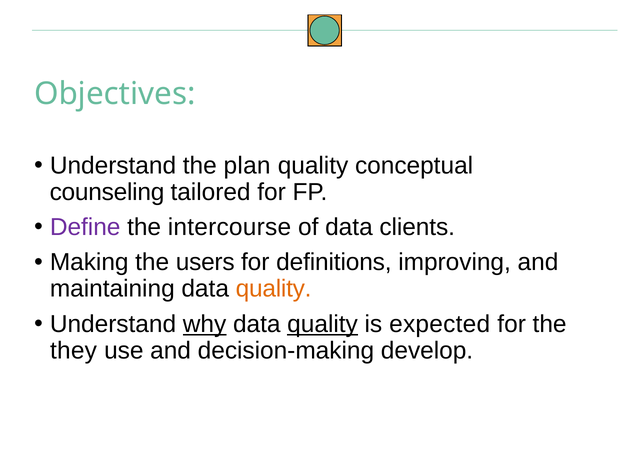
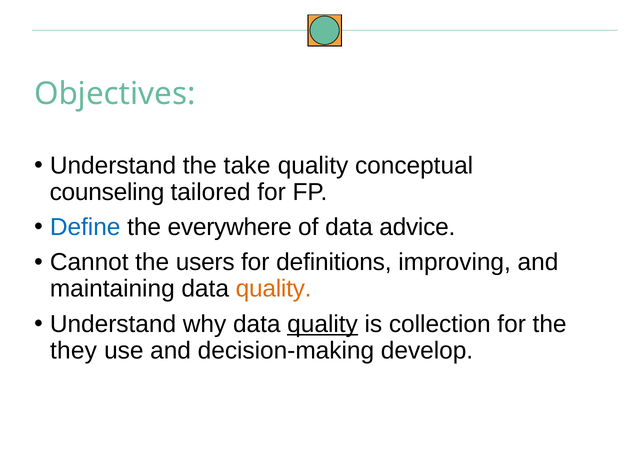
plan: plan -> take
Define colour: purple -> blue
intercourse: intercourse -> everywhere
clients: clients -> advice
Making: Making -> Cannot
why underline: present -> none
expected: expected -> collection
